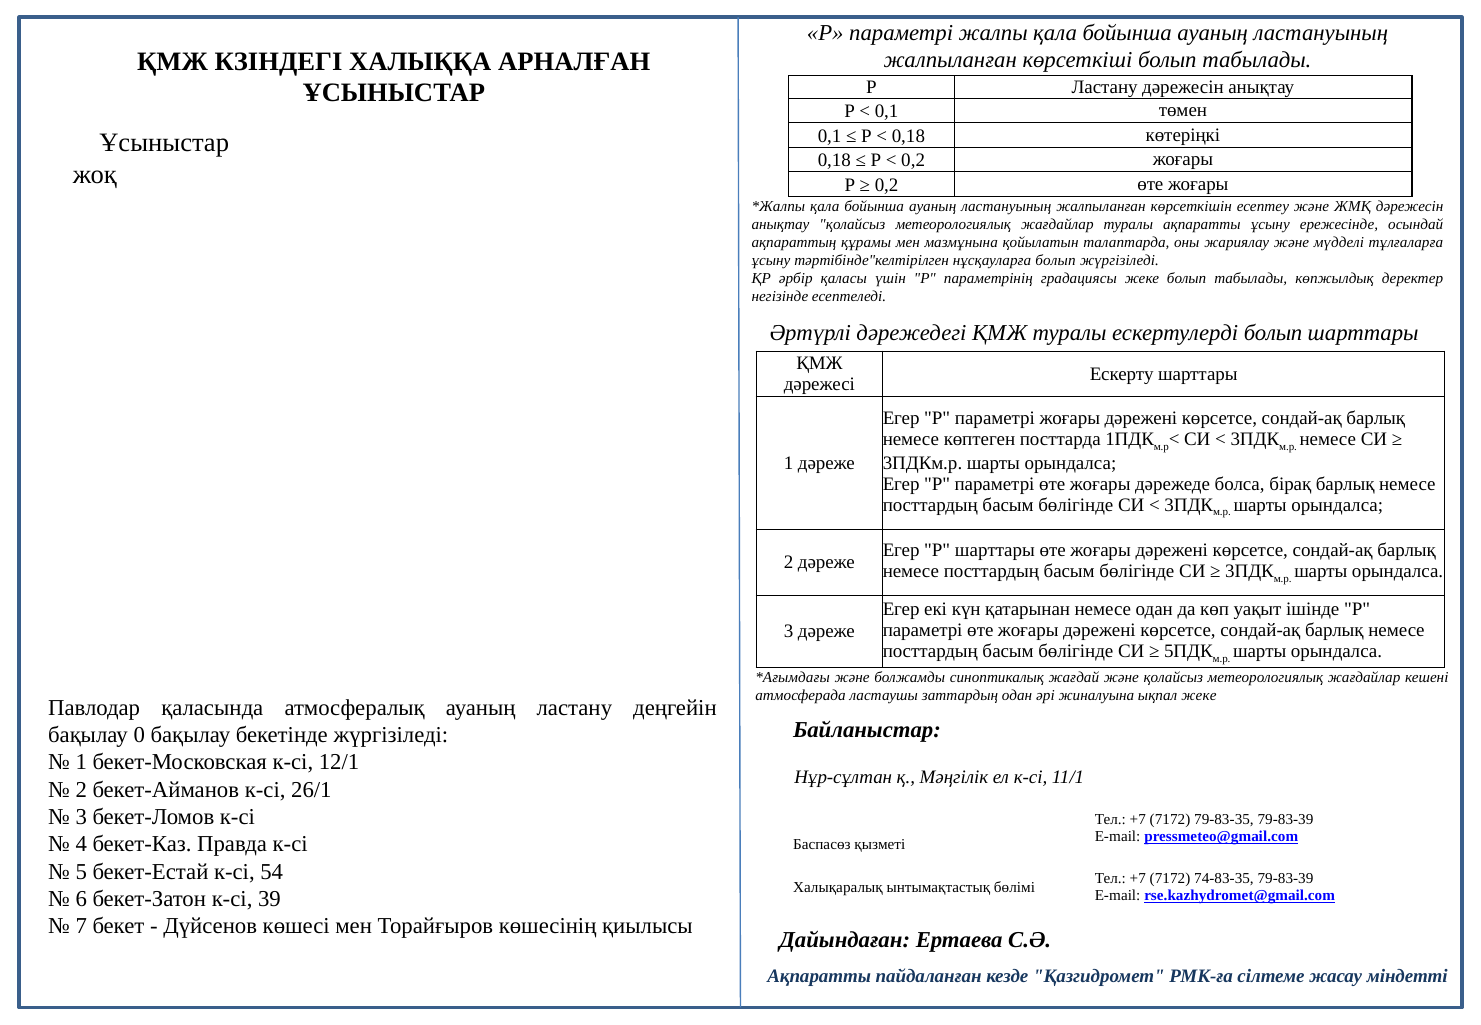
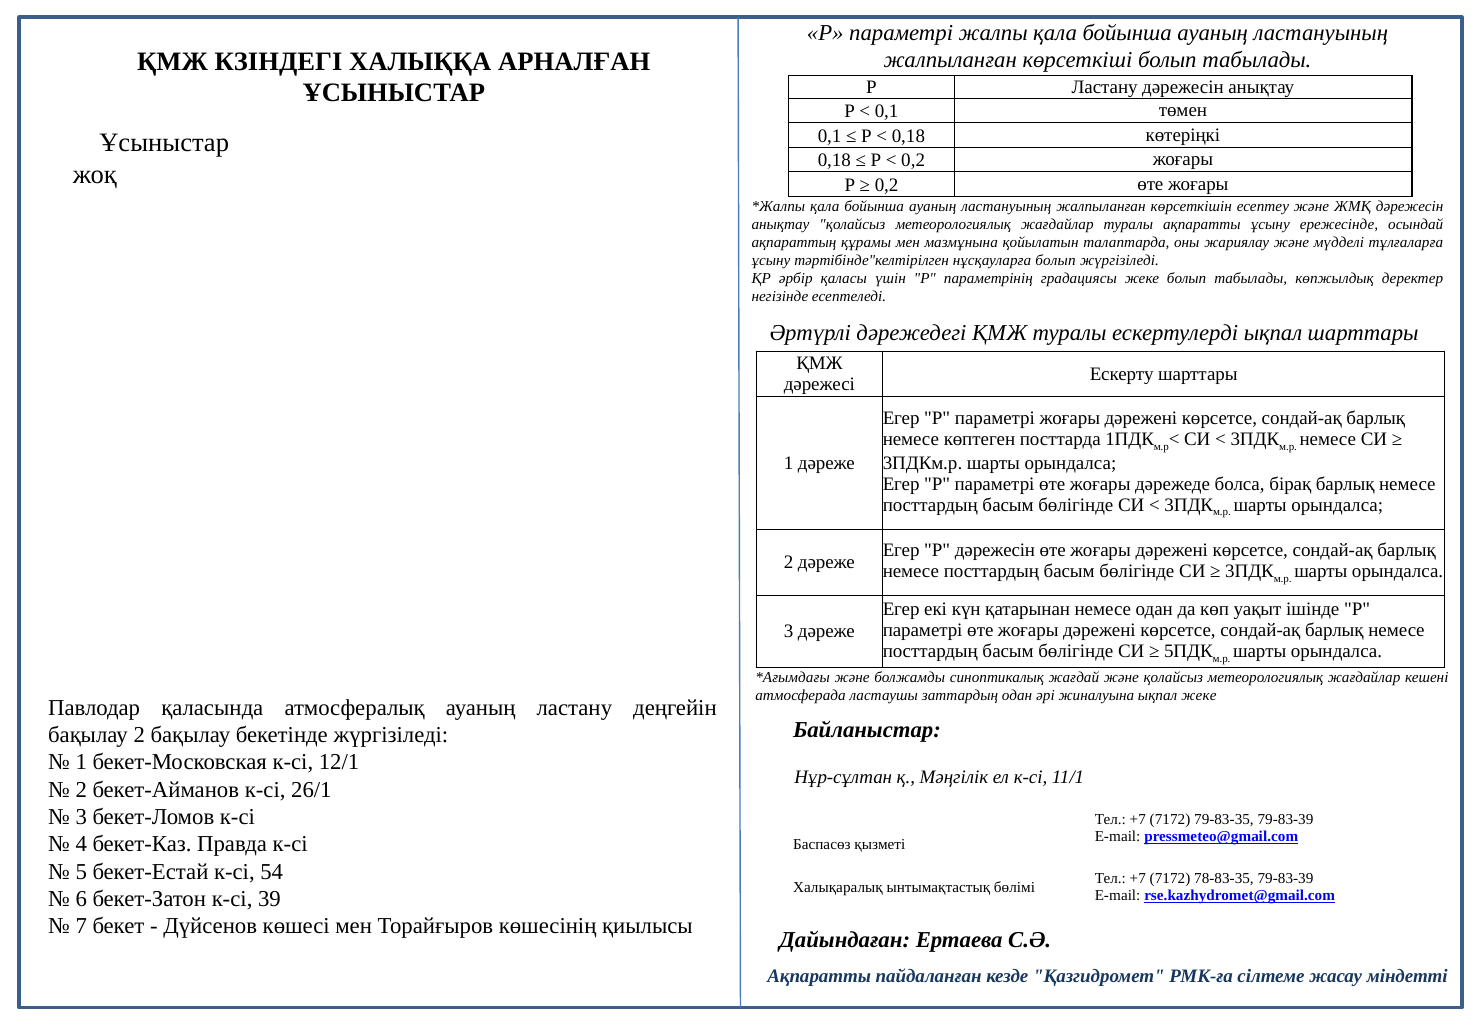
ескертулерді болып: болып -> ықпал
Р шарттары: шарттары -> дәрежесін
бақылау 0: 0 -> 2
74-83-35: 74-83-35 -> 78-83-35
